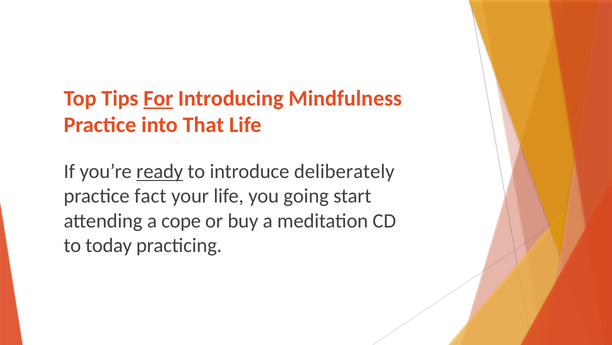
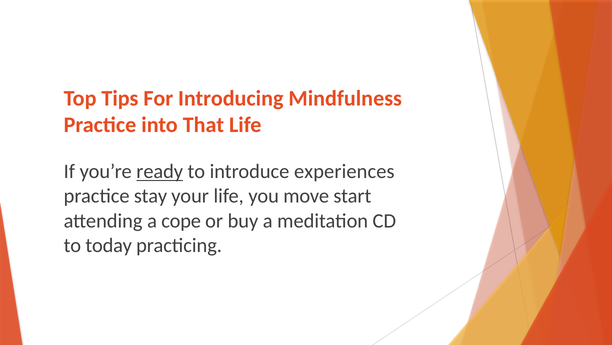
For underline: present -> none
deliberately: deliberately -> experiences
fact: fact -> stay
going: going -> move
